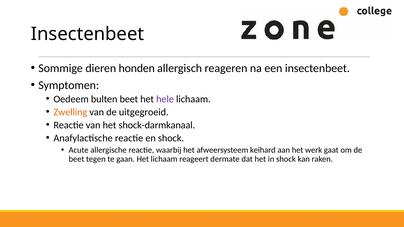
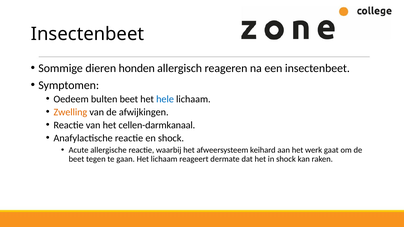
hele colour: purple -> blue
uitgegroeid: uitgegroeid -> afwijkingen
shock-darmkanaal: shock-darmkanaal -> cellen-darmkanaal
